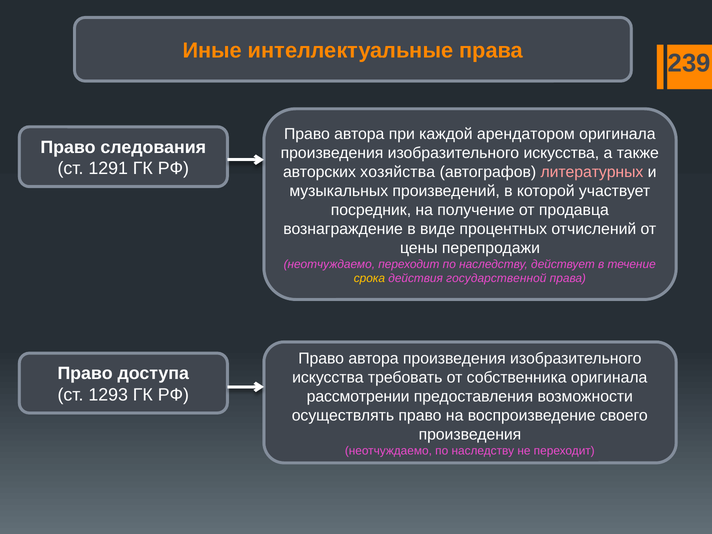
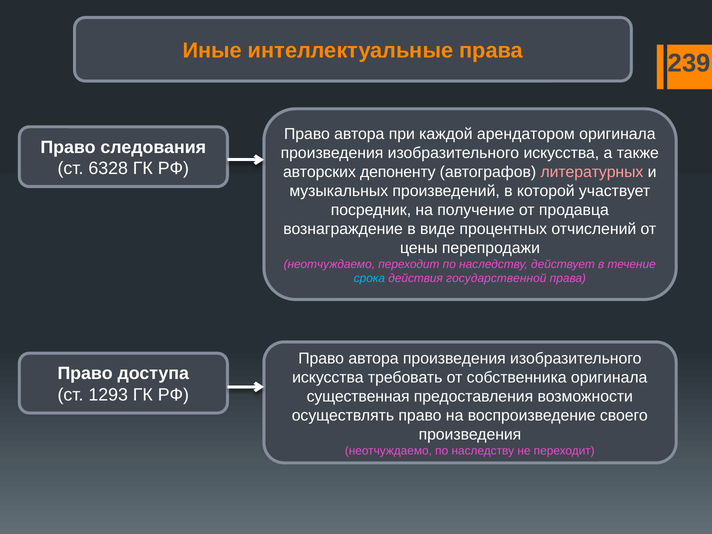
1291: 1291 -> 6328
хозяйства: хозяйства -> депоненту
срока colour: yellow -> light blue
рассмотрении: рассмотрении -> существенная
